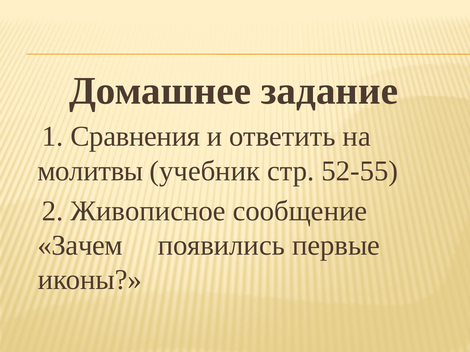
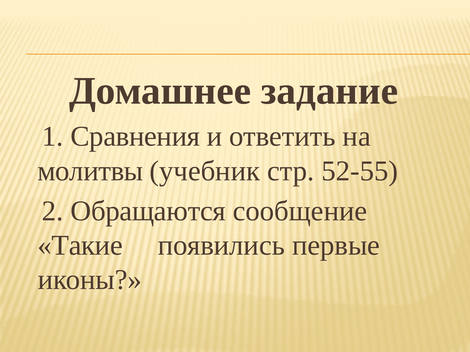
Живописное: Живописное -> Обращаются
Зачем: Зачем -> Такие
